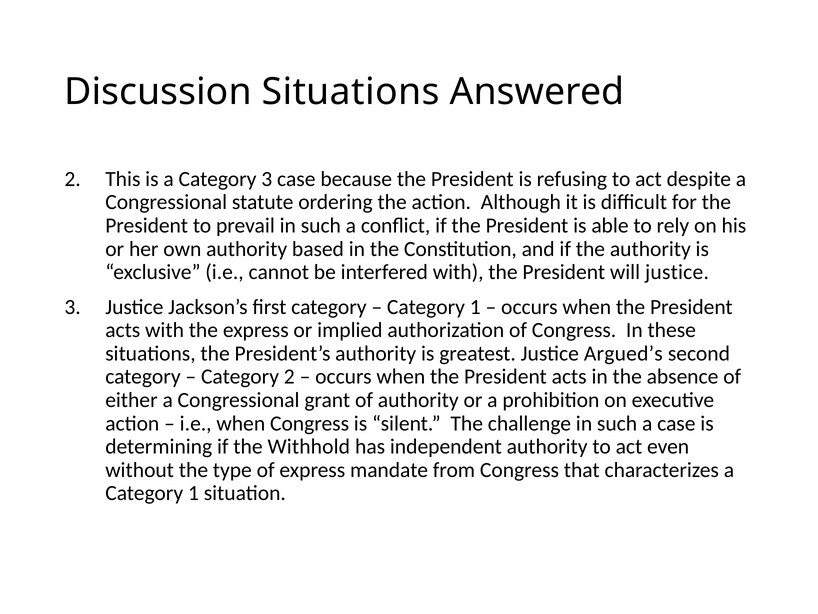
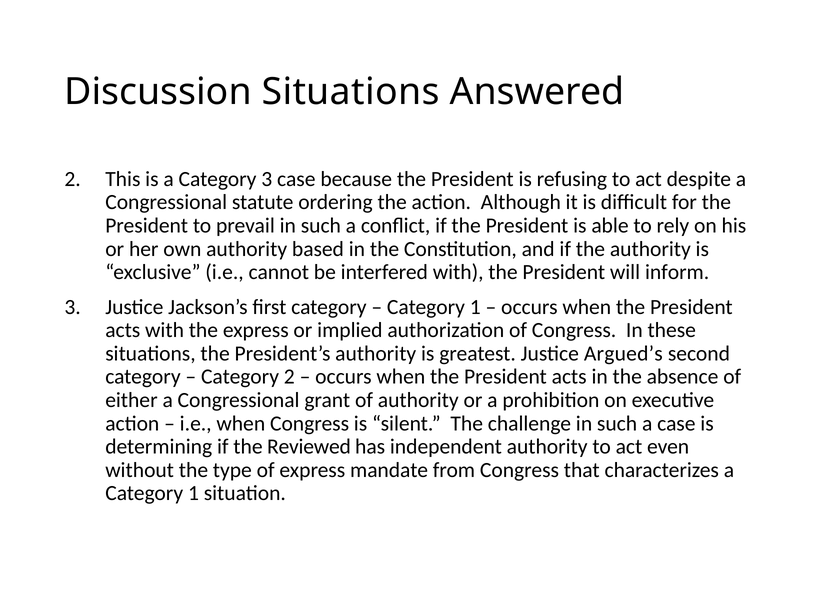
will justice: justice -> inform
Withhold: Withhold -> Reviewed
